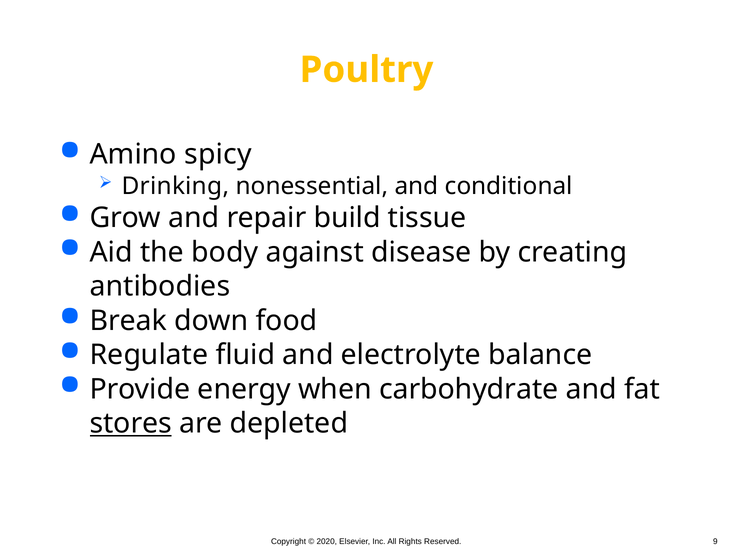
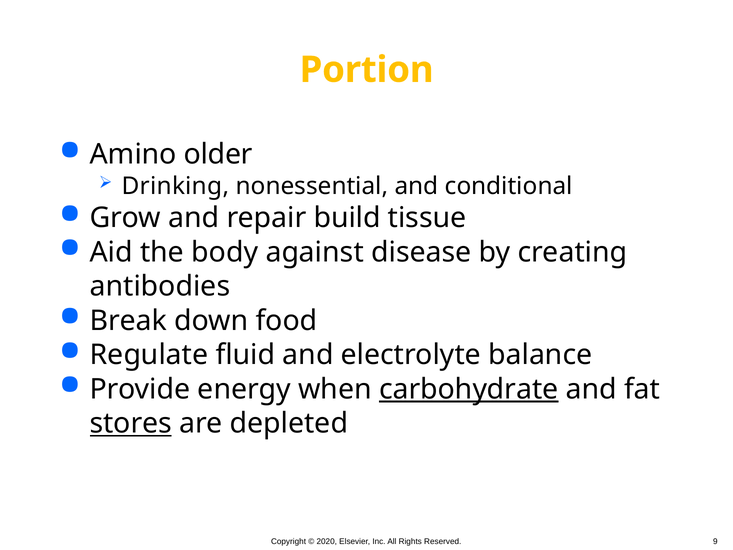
Poultry: Poultry -> Portion
spicy: spicy -> older
carbohydrate underline: none -> present
